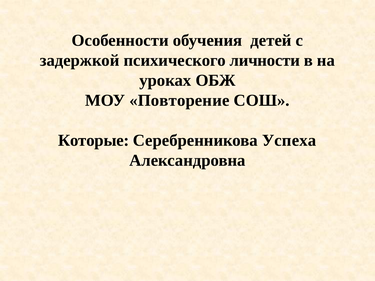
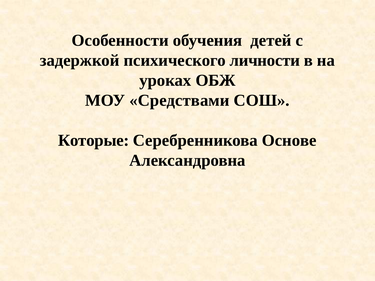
Повторение: Повторение -> Средствами
Успеха: Успеха -> Основе
